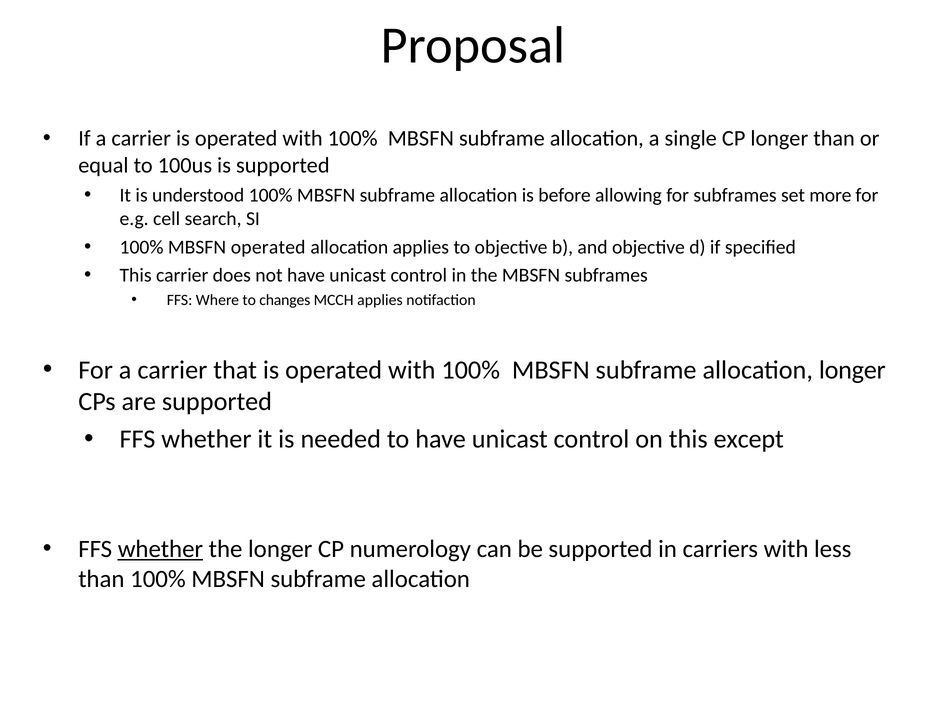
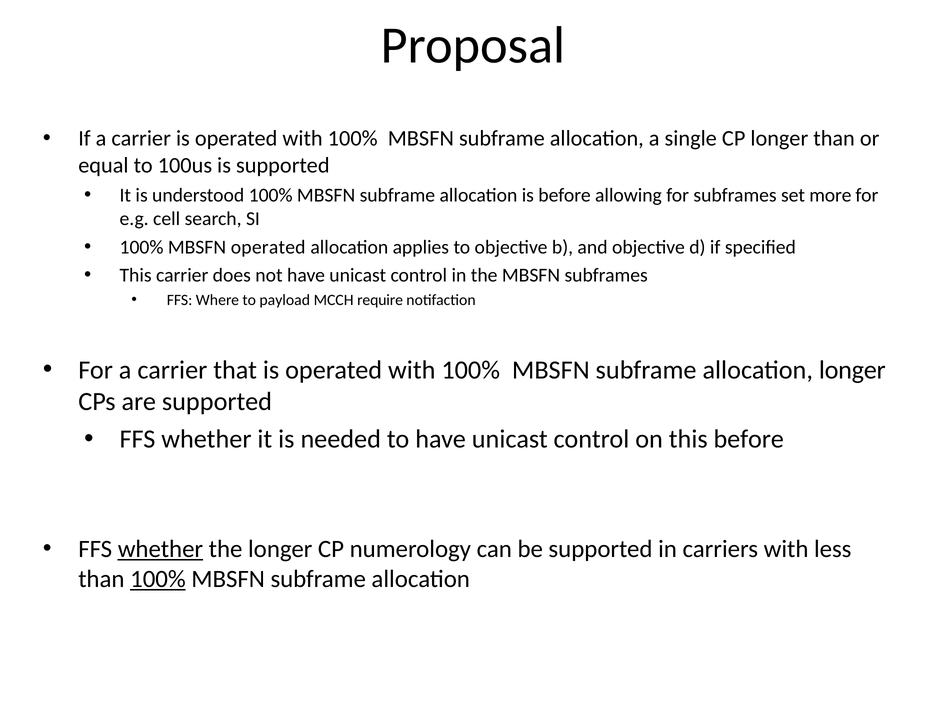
changes: changes -> payload
MCCH applies: applies -> require
this except: except -> before
100% at (158, 579) underline: none -> present
